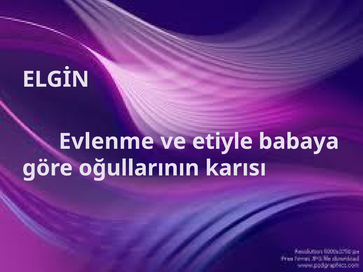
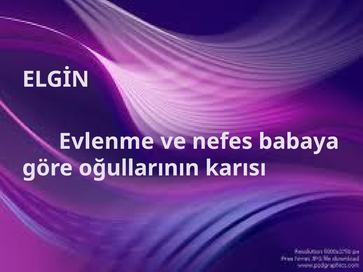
etiyle: etiyle -> nefes
